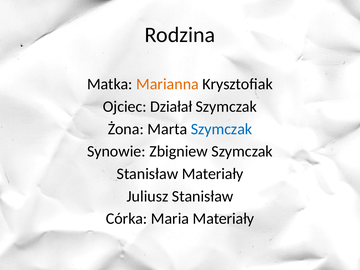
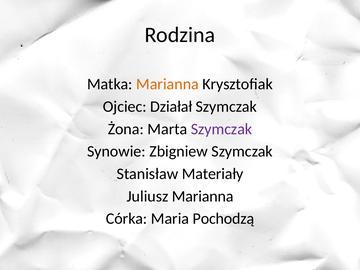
Szymczak at (221, 129) colour: blue -> purple
Juliusz Stanisław: Stanisław -> Marianna
Maria Materiały: Materiały -> Pochodzą
